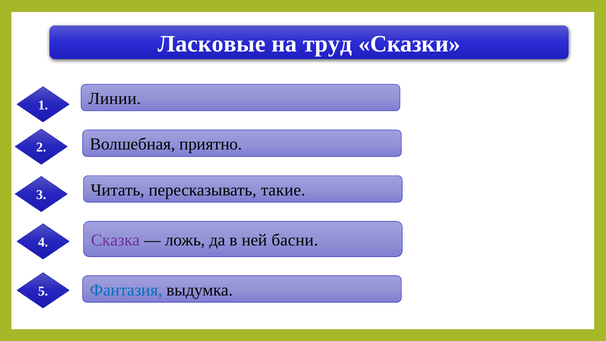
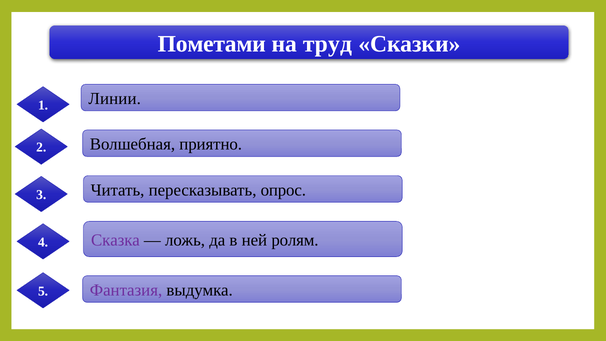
Ласковые: Ласковые -> Пометами
такие: такие -> опрос
басни: басни -> ролям
Фантазия colour: blue -> purple
